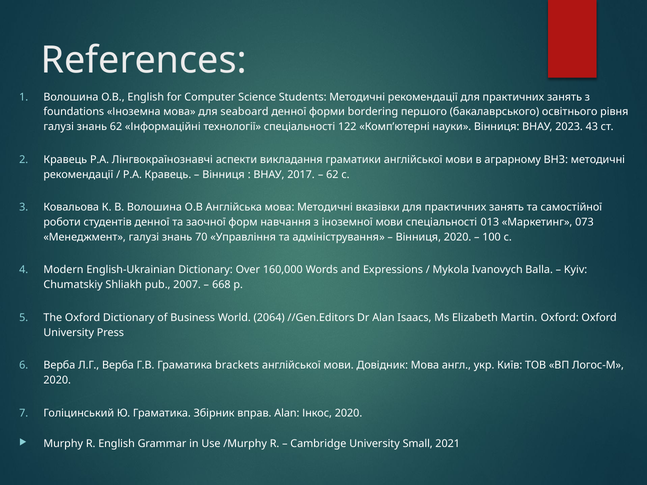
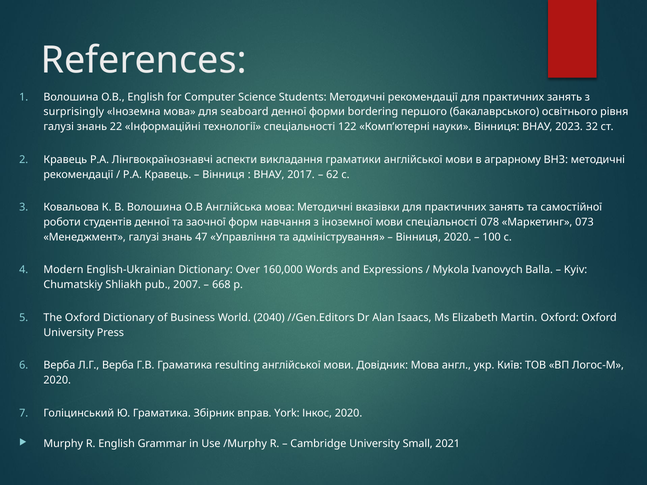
foundations: foundations -> surprisingly
знань 62: 62 -> 22
43: 43 -> 32
013: 013 -> 078
70: 70 -> 47
2064: 2064 -> 2040
brackets: brackets -> resulting
вправ Alan: Alan -> York
